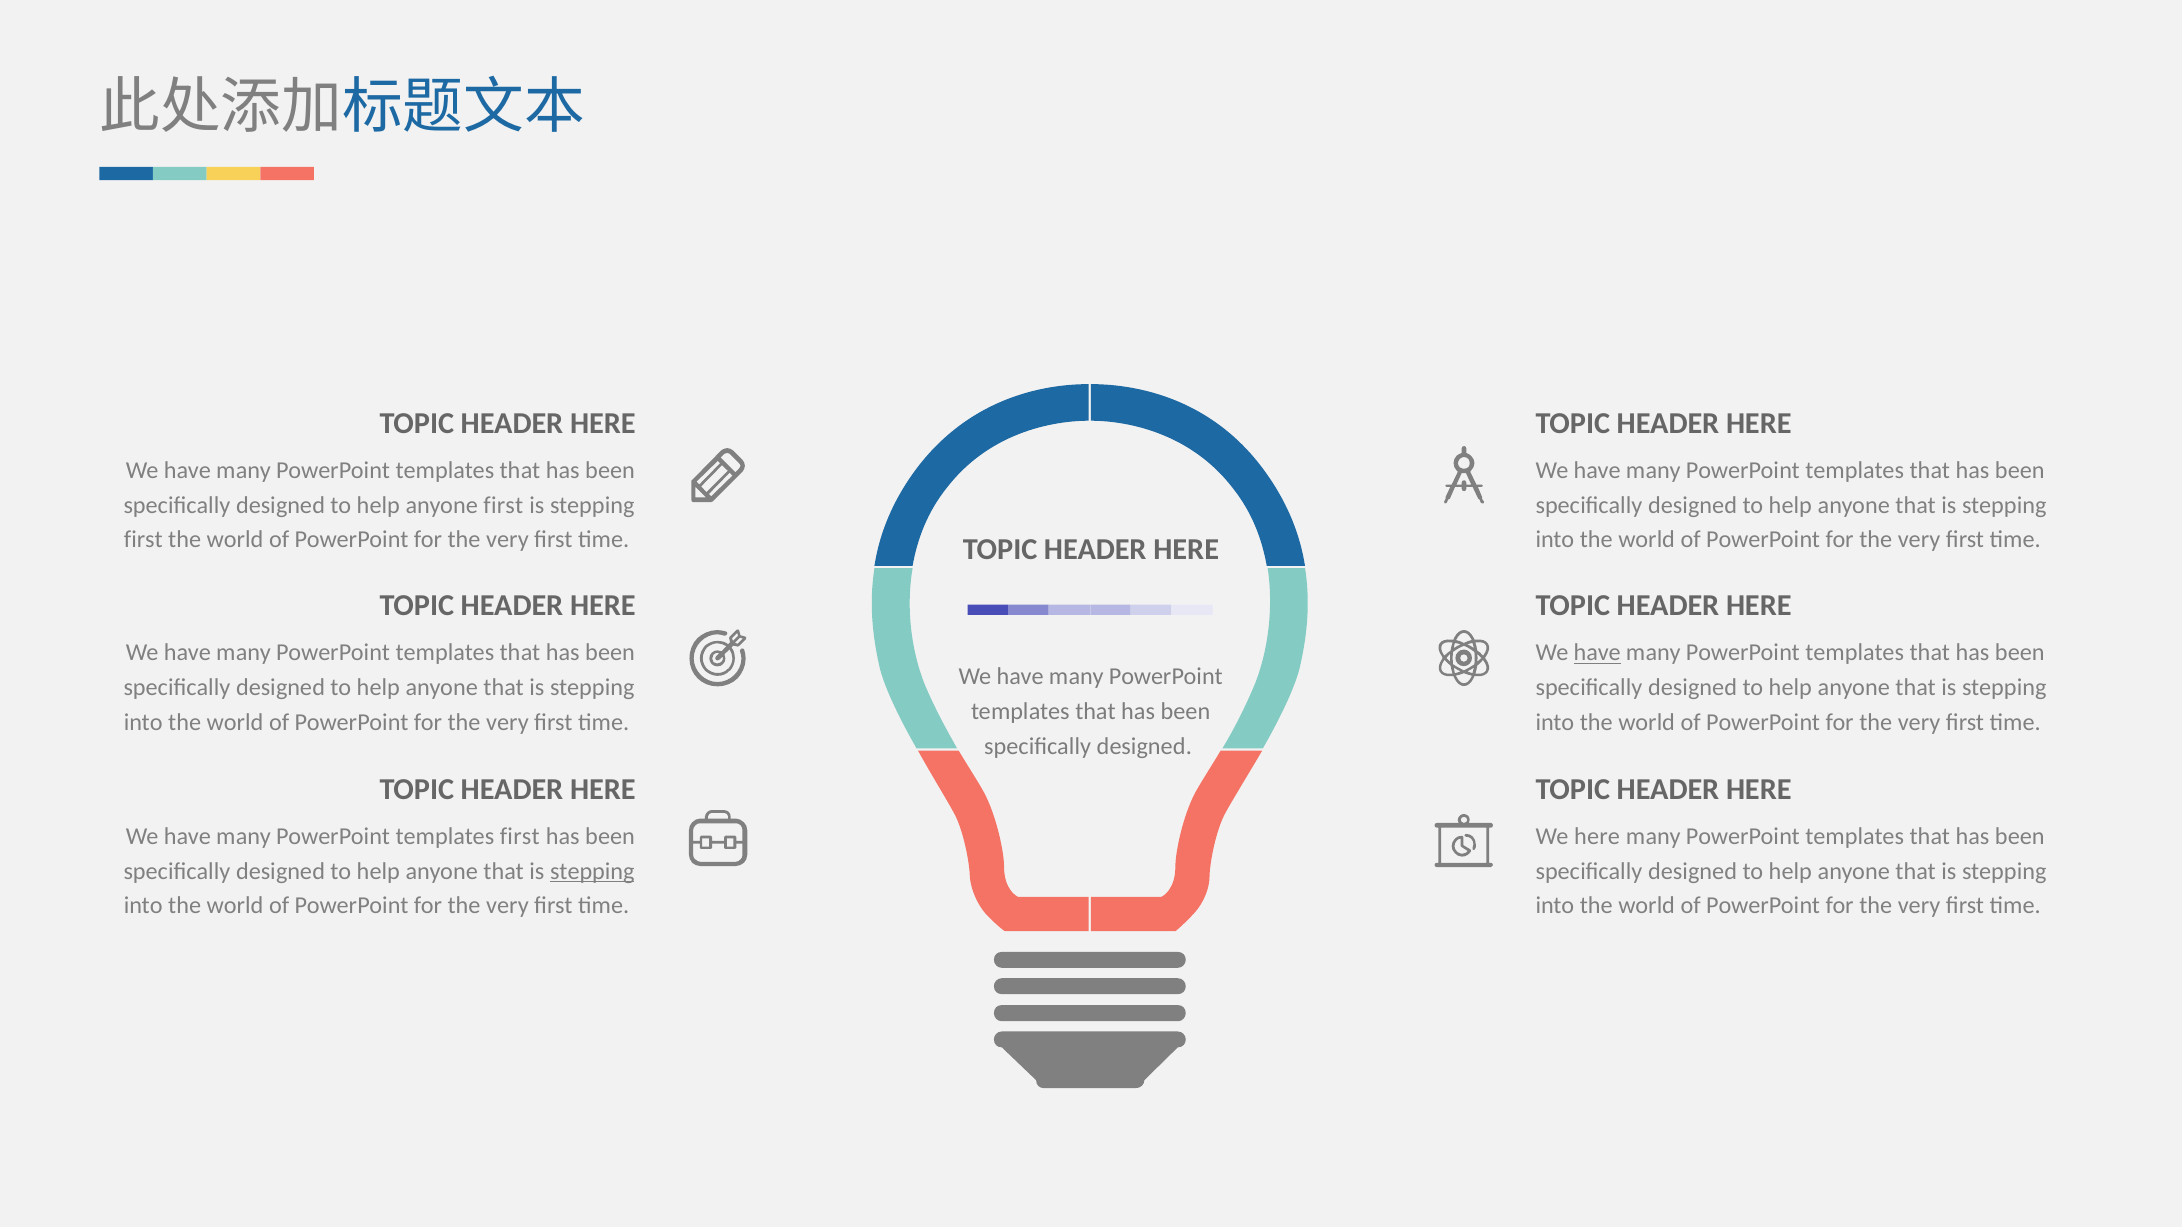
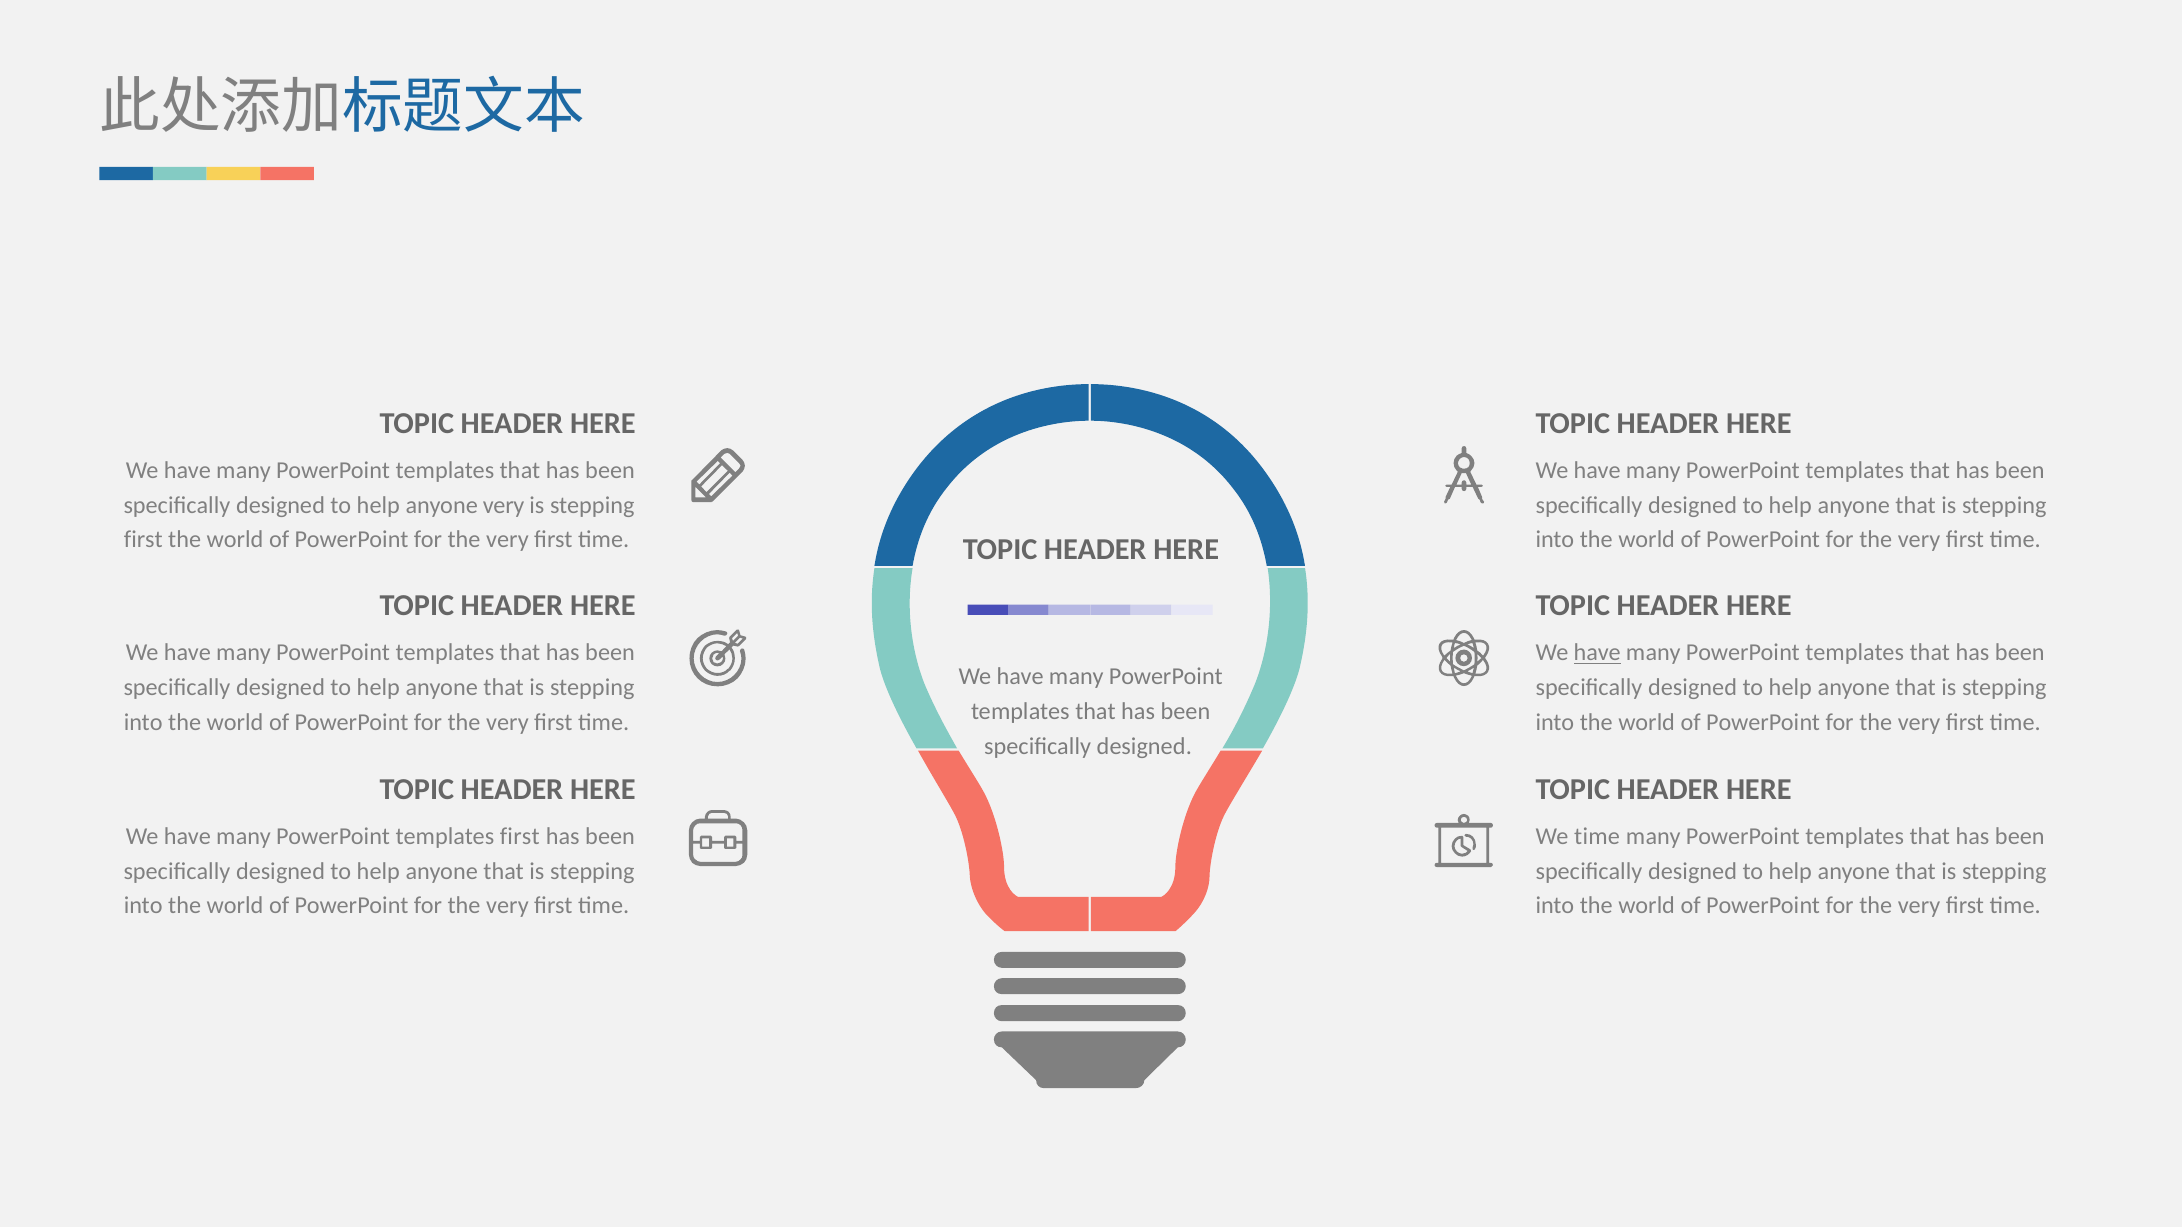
anyone first: first -> very
We here: here -> time
stepping at (592, 871) underline: present -> none
